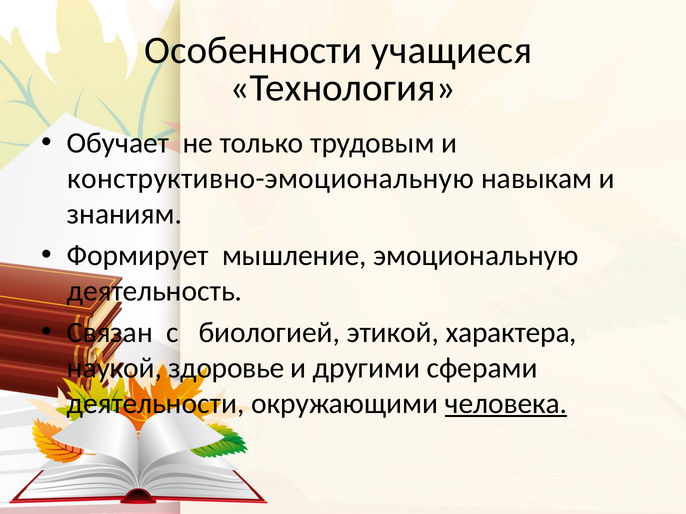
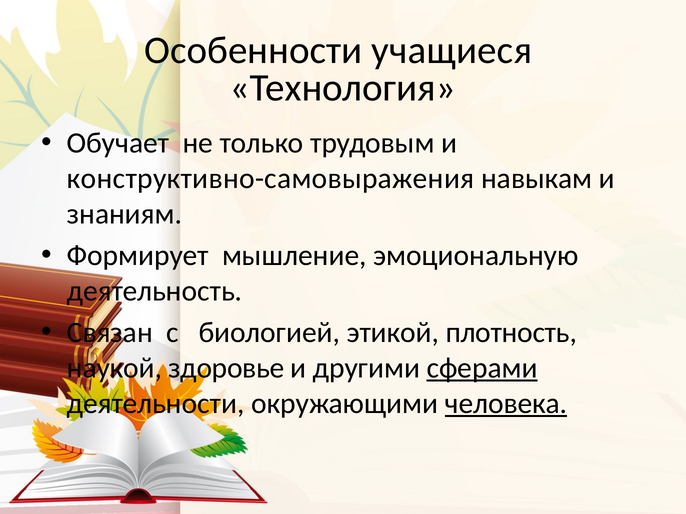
конструктивно-эмоциональную: конструктивно-эмоциональную -> конструктивно-самовыражения
характера: характера -> плотность
сферами underline: none -> present
